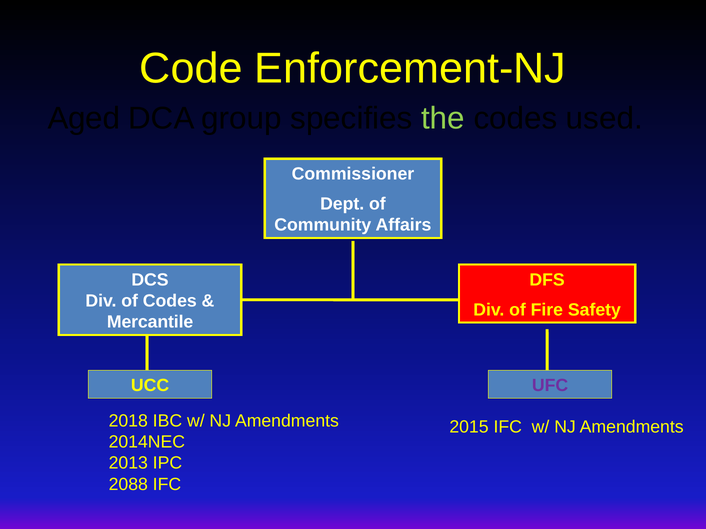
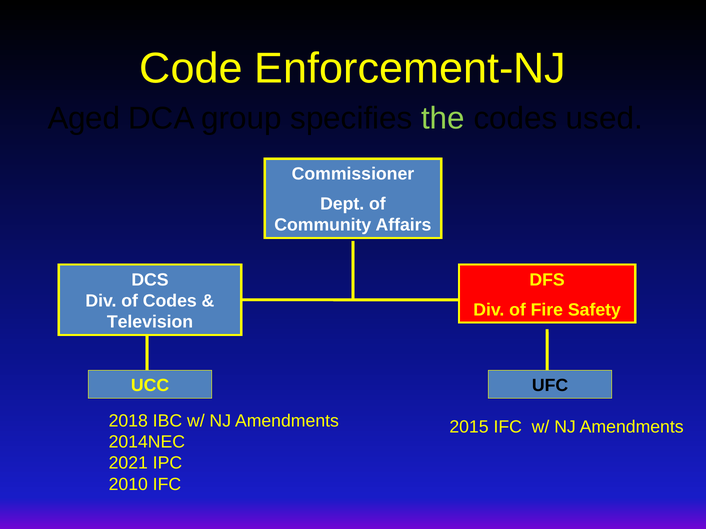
Mercantile: Mercantile -> Television
UFC colour: purple -> black
2013: 2013 -> 2021
2088: 2088 -> 2010
